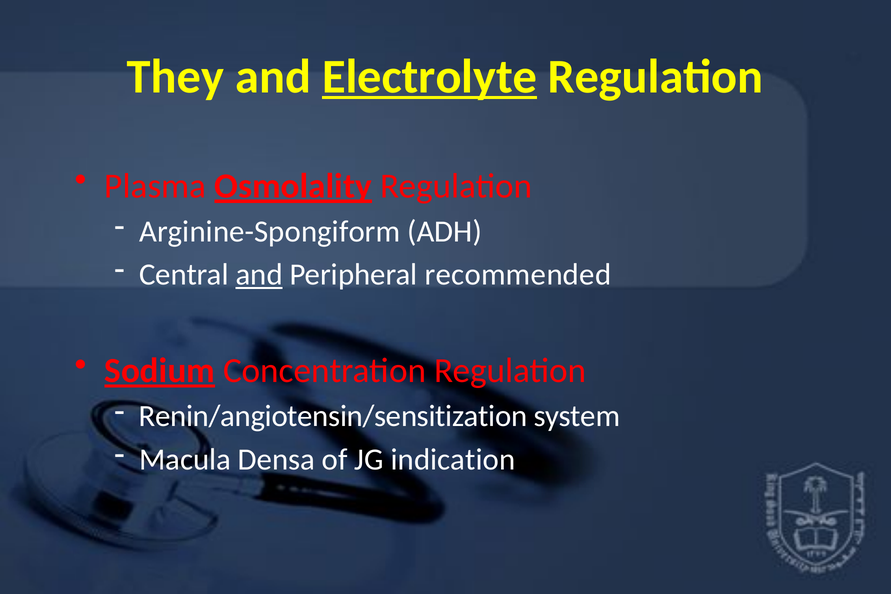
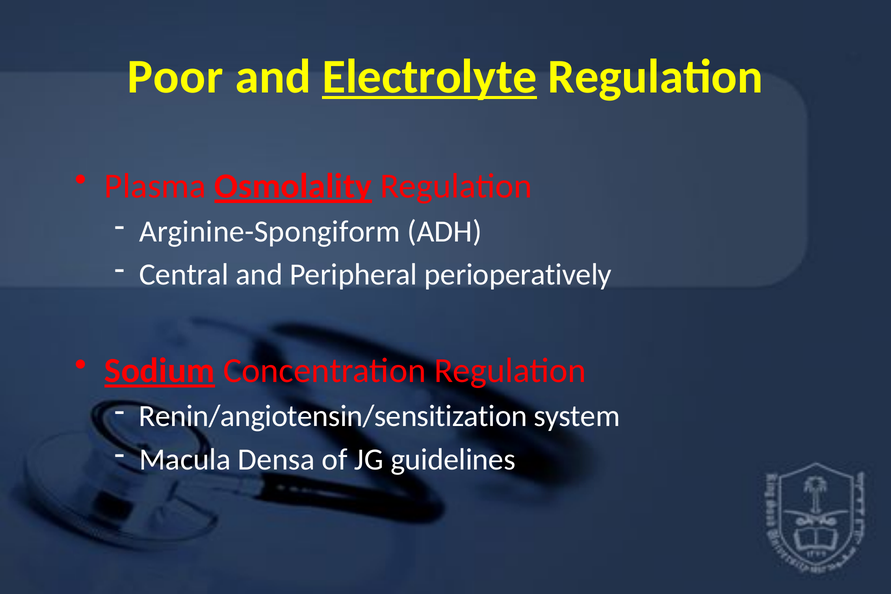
They: They -> Poor
and at (259, 275) underline: present -> none
recommended: recommended -> perioperatively
indication: indication -> guidelines
